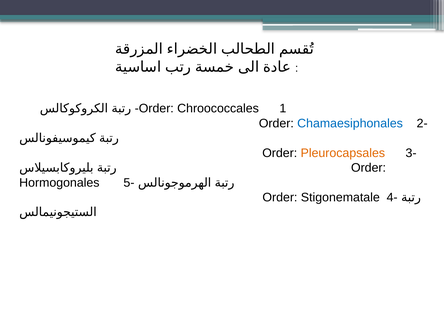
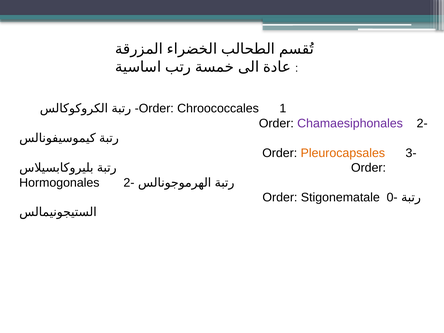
Chamaesiphonales colour: blue -> purple
Hormogonales 5-: 5- -> 2-
4-: 4- -> 0-
